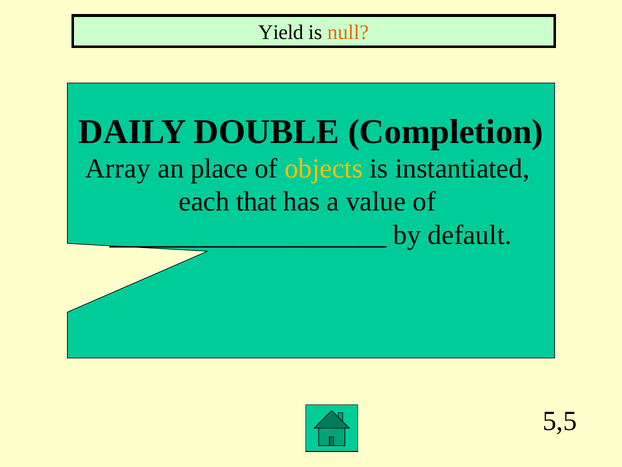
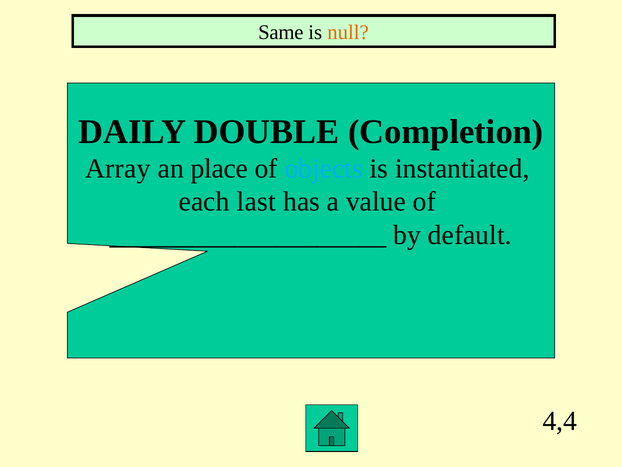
Yield: Yield -> Same
objects colour: yellow -> light blue
that: that -> last
5,5: 5,5 -> 4,4
